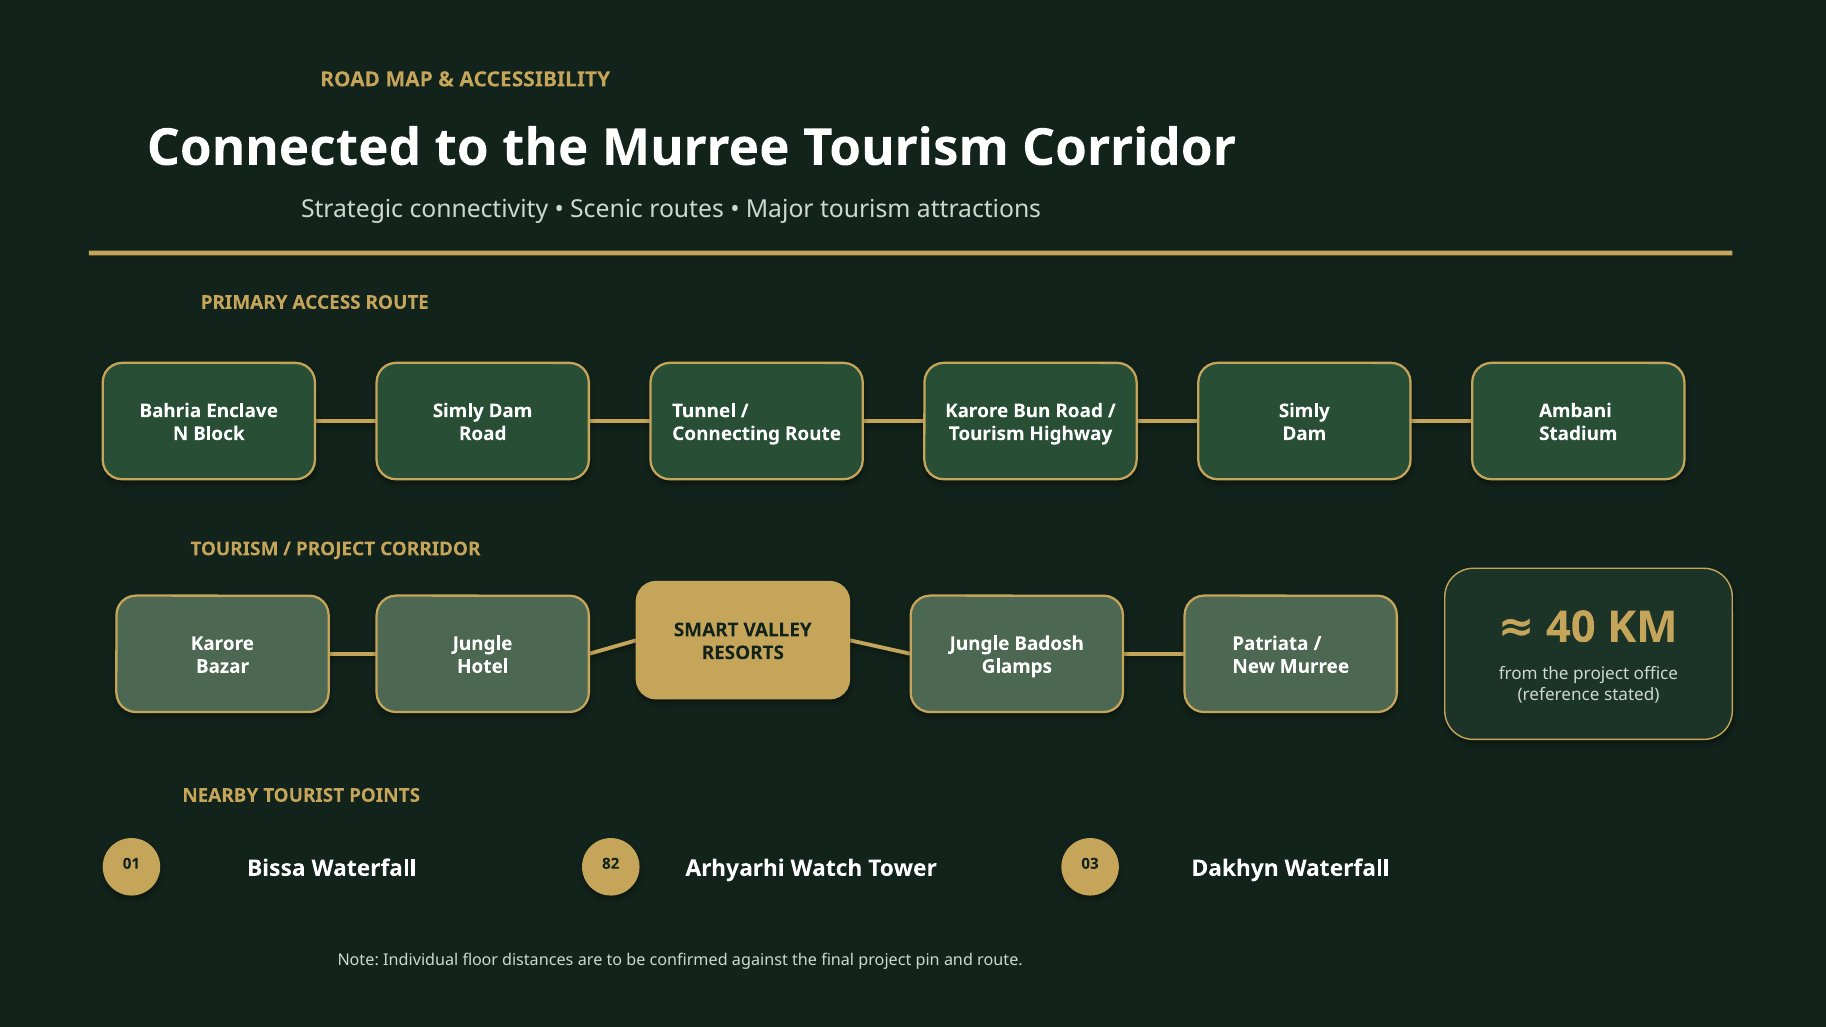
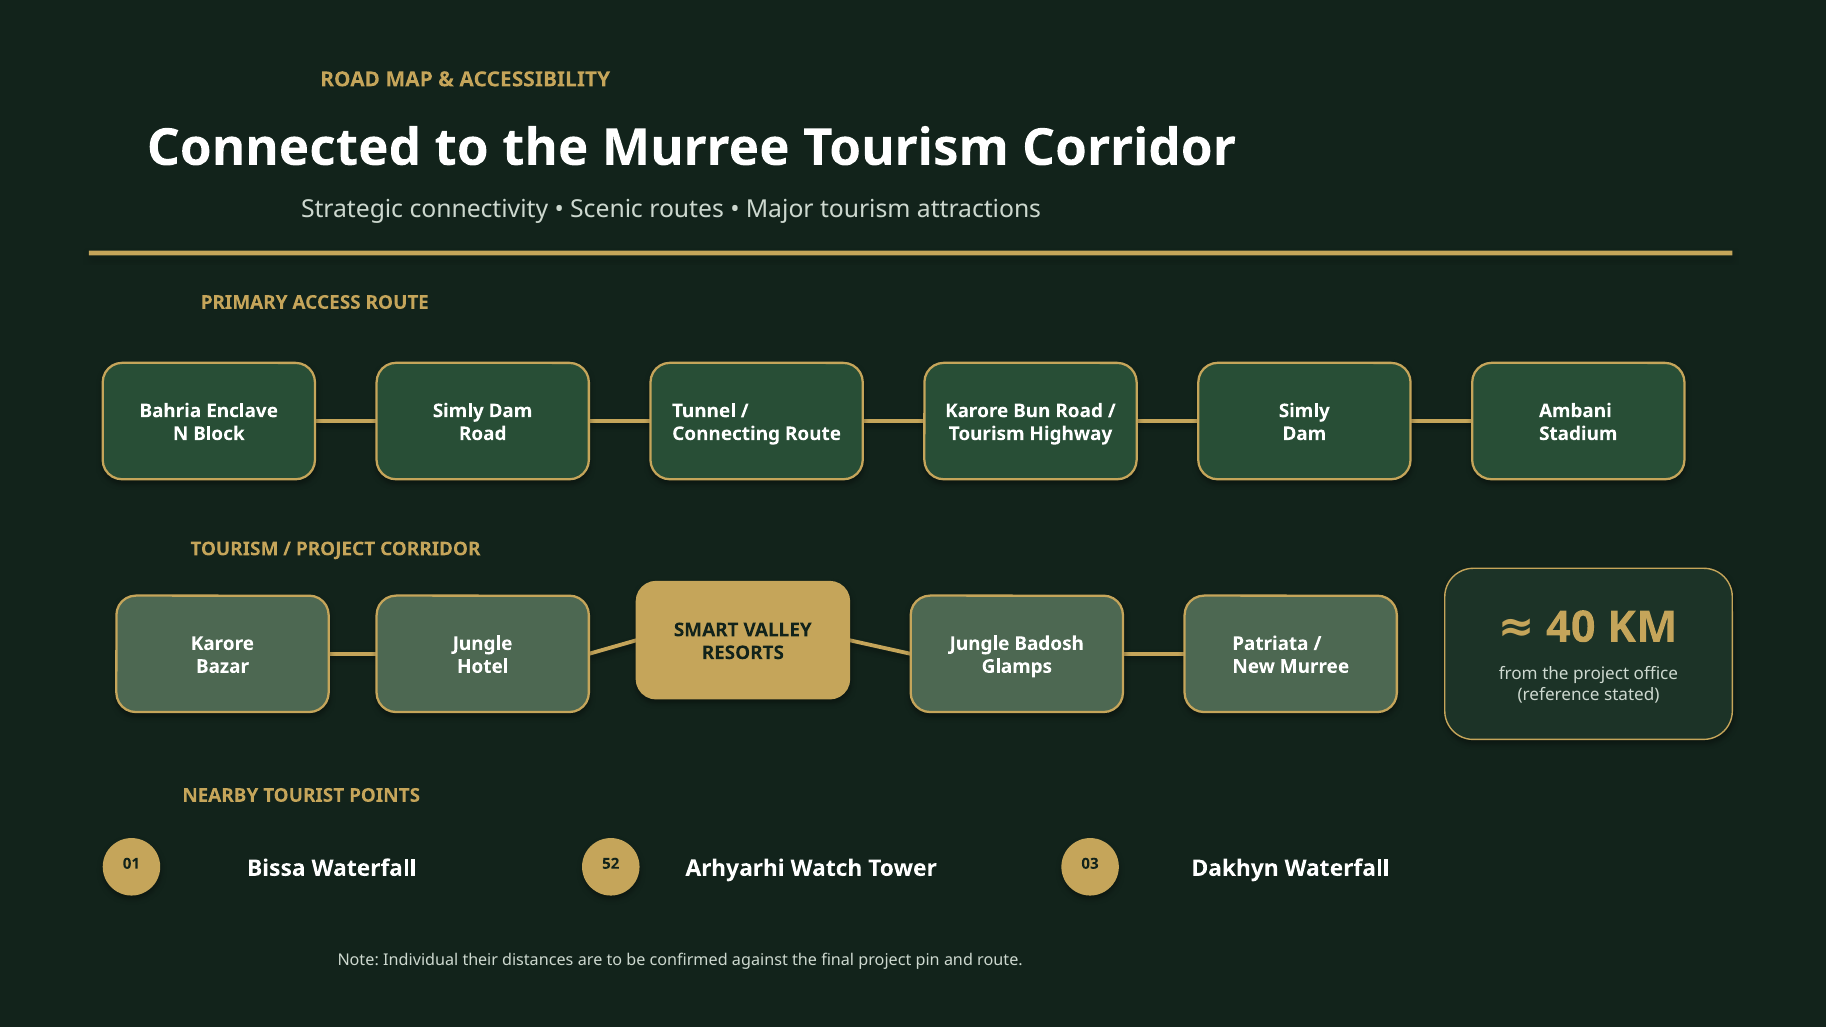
82: 82 -> 52
floor: floor -> their
